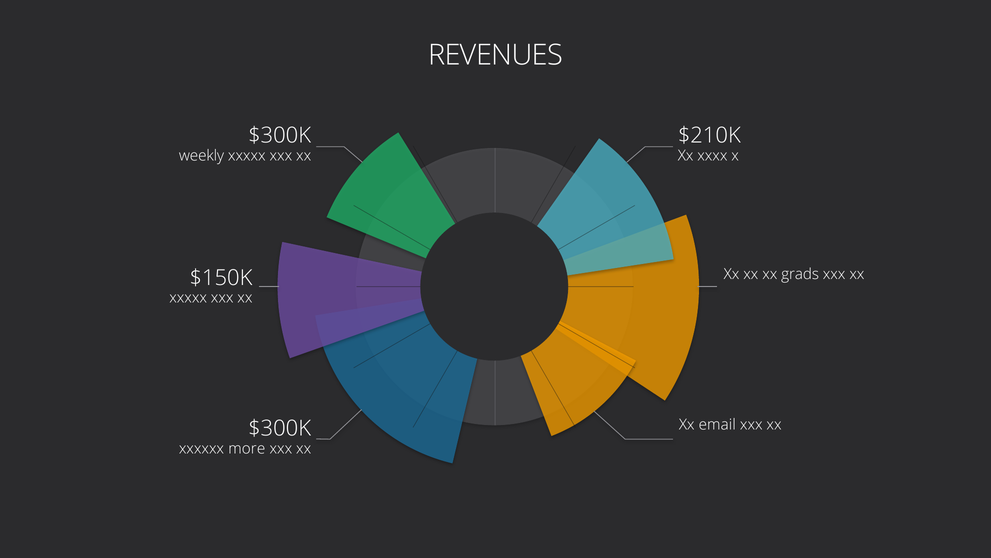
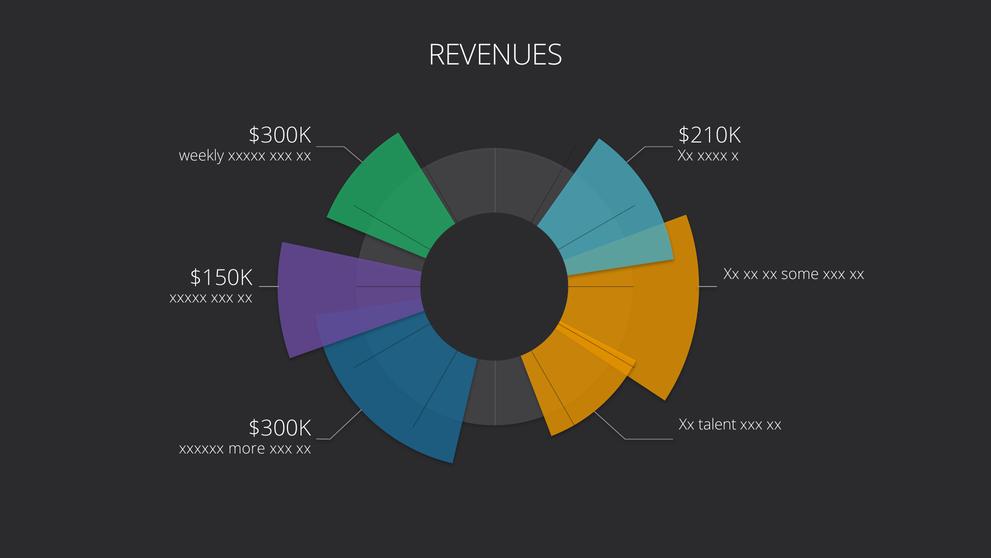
grads: grads -> some
email: email -> talent
